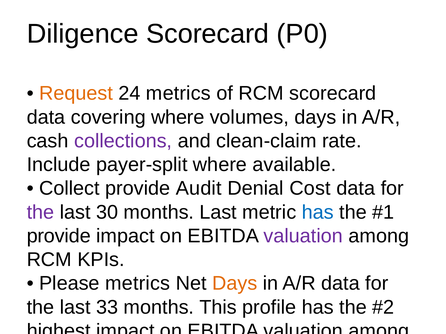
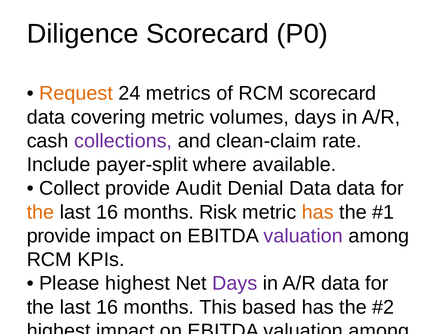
covering where: where -> metric
Denial Cost: Cost -> Data
the at (40, 212) colour: purple -> orange
30 at (107, 212): 30 -> 16
months Last: Last -> Risk
has at (318, 212) colour: blue -> orange
Please metrics: metrics -> highest
Days at (235, 284) colour: orange -> purple
33 at (107, 308): 33 -> 16
profile: profile -> based
